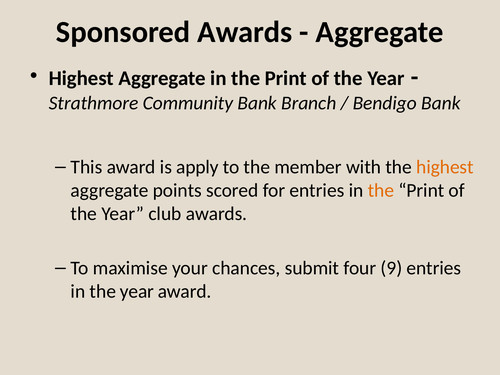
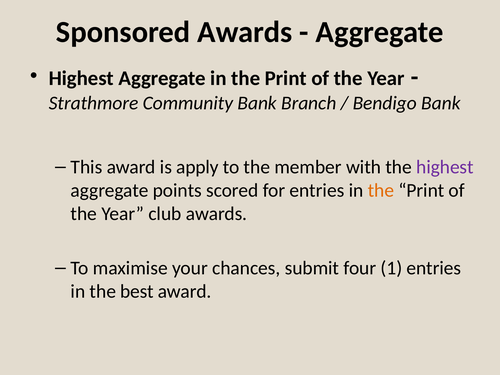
highest at (445, 167) colour: orange -> purple
9: 9 -> 1
in the year: year -> best
